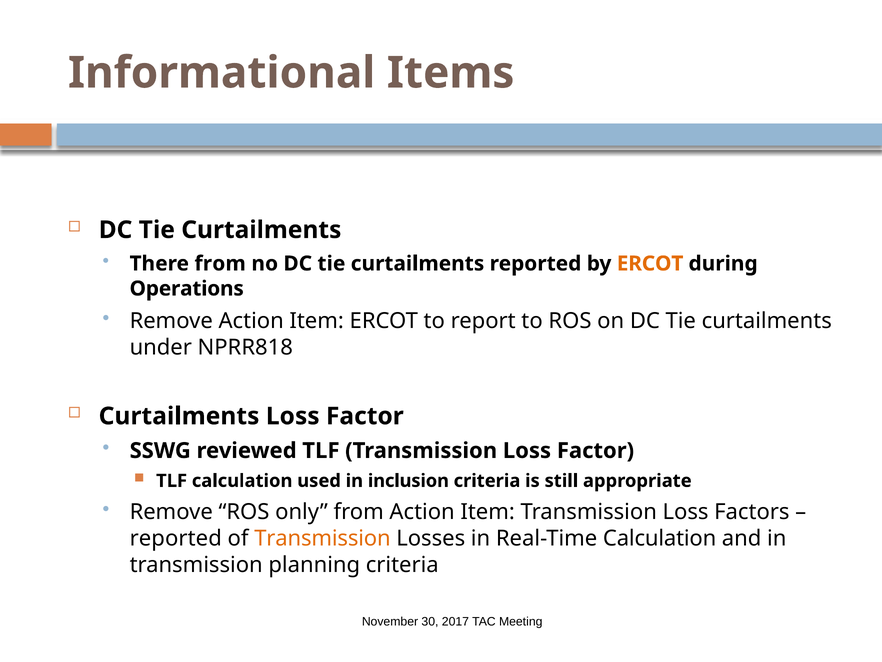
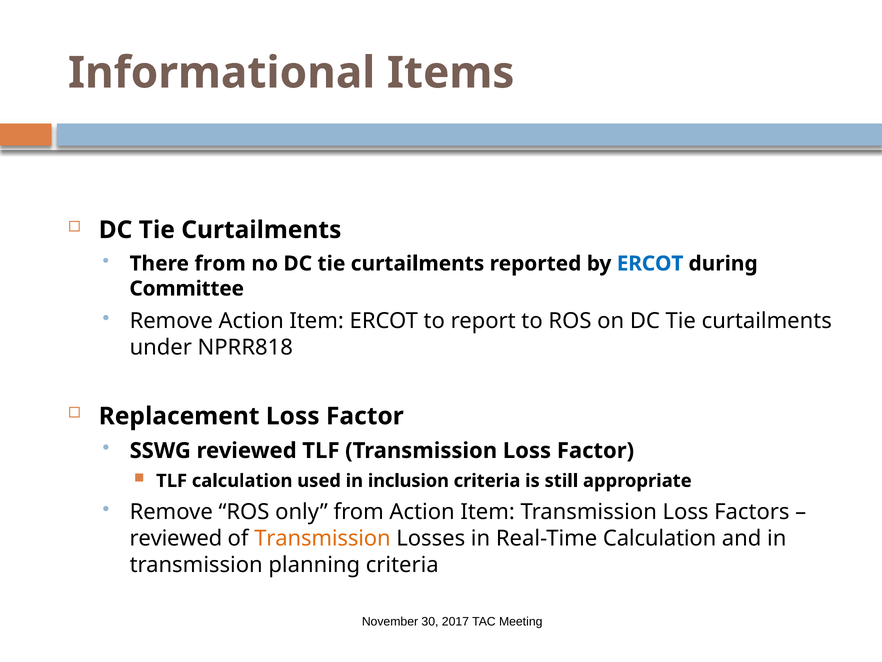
ERCOT at (650, 263) colour: orange -> blue
Operations: Operations -> Committee
Curtailments at (179, 416): Curtailments -> Replacement
reported at (176, 538): reported -> reviewed
